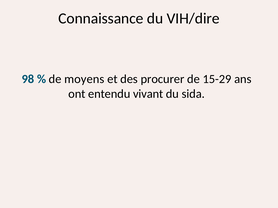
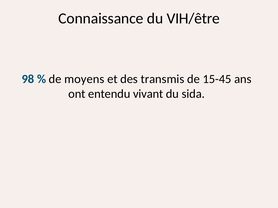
VIH/dire: VIH/dire -> VIH/être
procurer: procurer -> transmis
15-29: 15-29 -> 15-45
